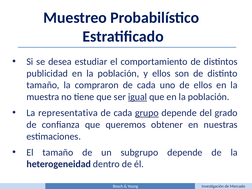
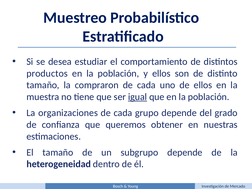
publicidad: publicidad -> productos
representativa: representativa -> organizaciones
grupo underline: present -> none
